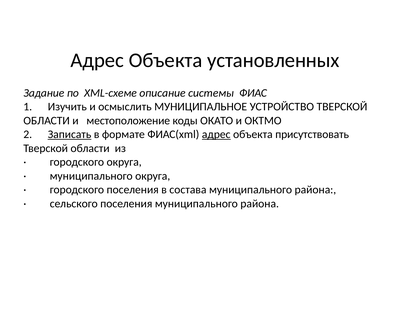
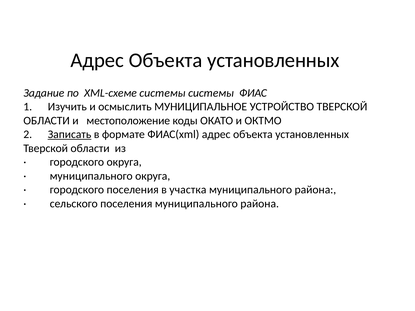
XML-схеме описание: описание -> системы
адрес at (216, 135) underline: present -> none
присутствовать at (312, 135): присутствовать -> установленных
состава: состава -> участка
